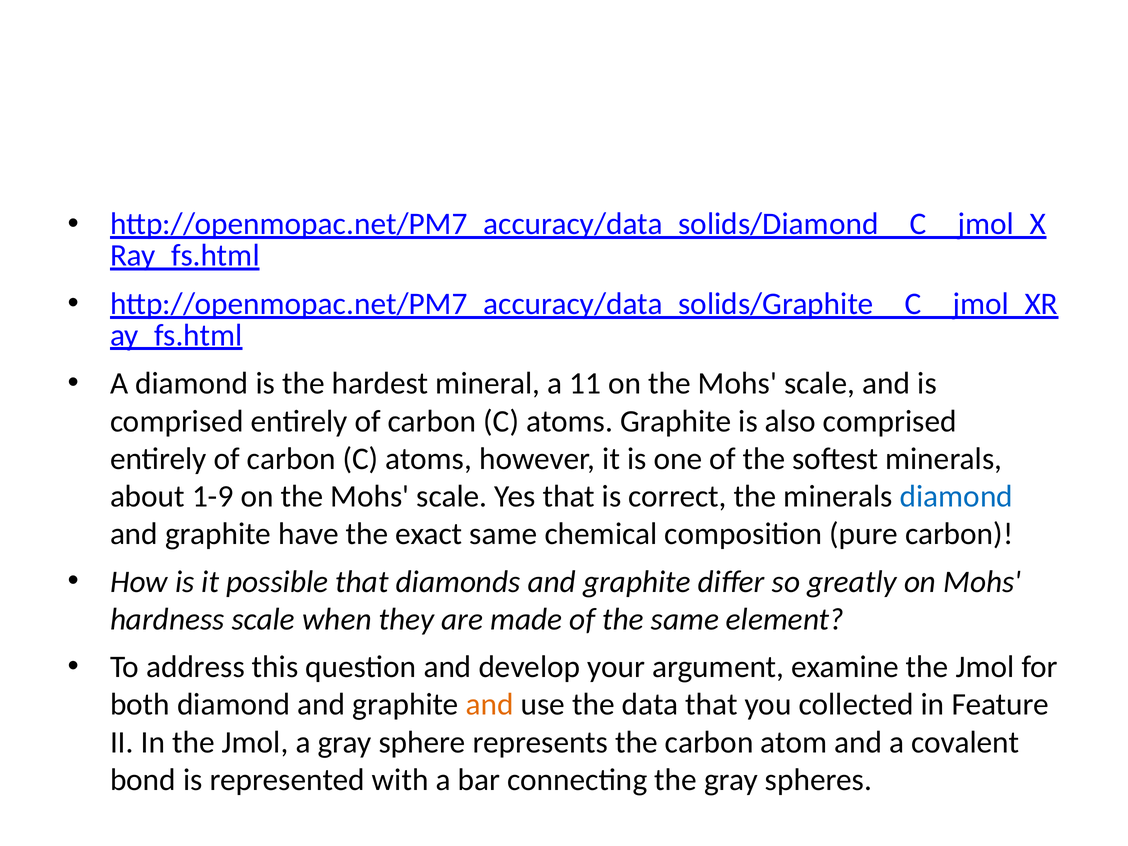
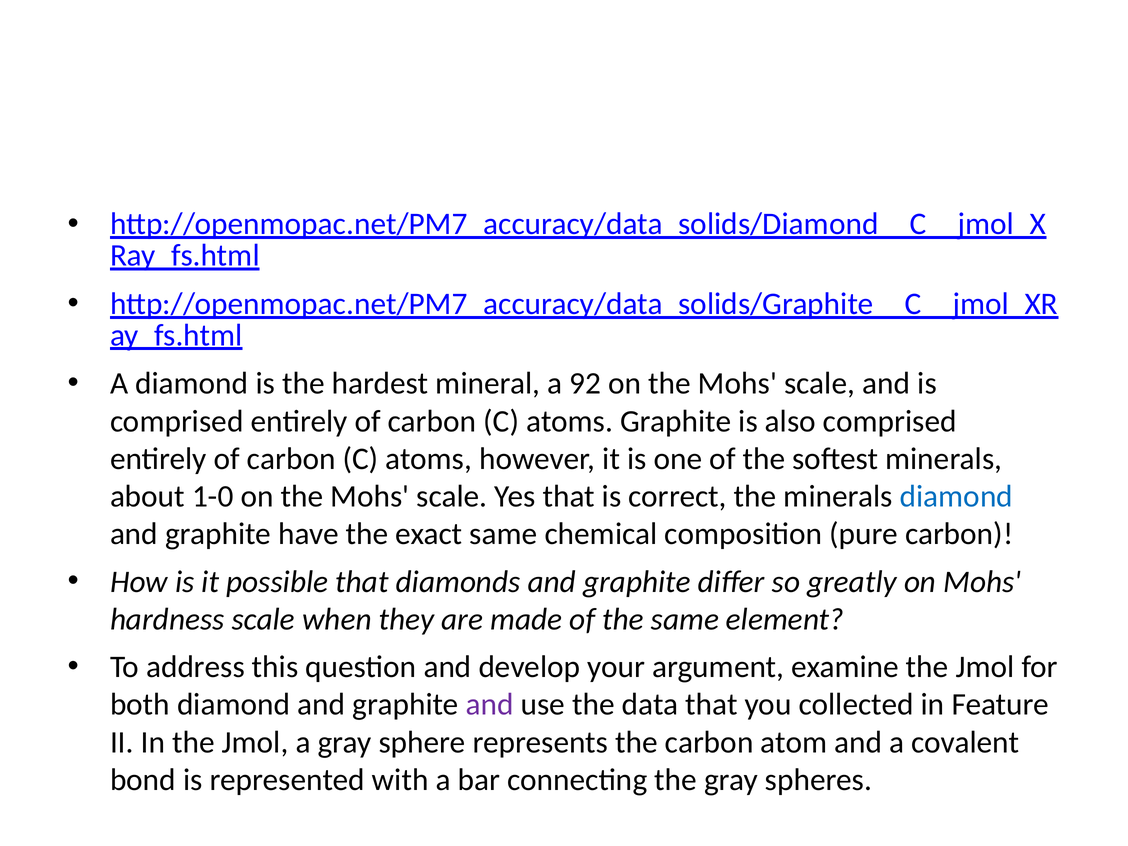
11: 11 -> 92
1-9: 1-9 -> 1-0
and at (490, 705) colour: orange -> purple
